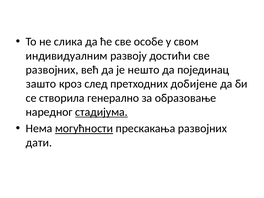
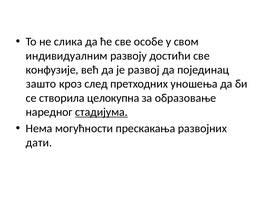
развојних at (52, 70): развојних -> конфузије
нешто: нешто -> развој
добијене: добијене -> уношења
генерално: генерално -> целокупна
могућности underline: present -> none
